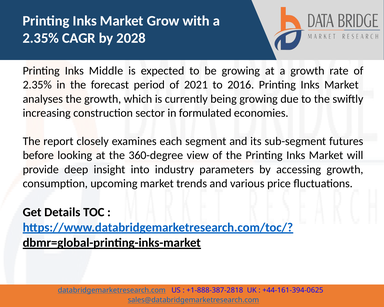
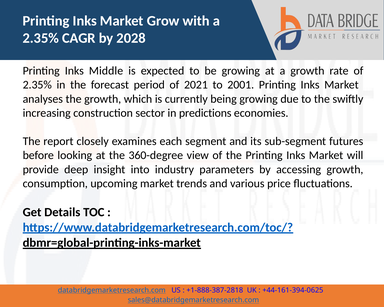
2016: 2016 -> 2001
formulated: formulated -> predictions
